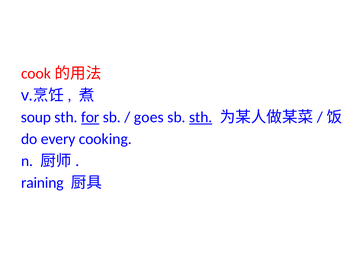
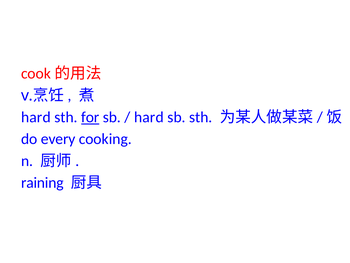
soup at (36, 117): soup -> hard
goes at (149, 117): goes -> hard
sth at (201, 117) underline: present -> none
